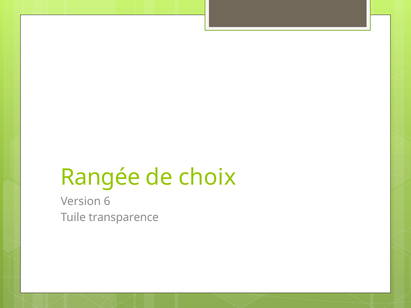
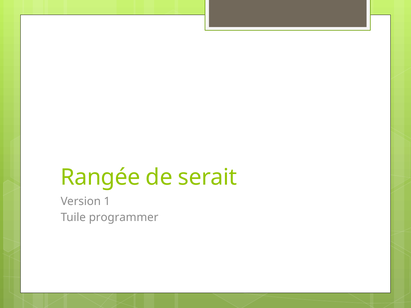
choix: choix -> serait
6: 6 -> 1
transparence: transparence -> programmer
